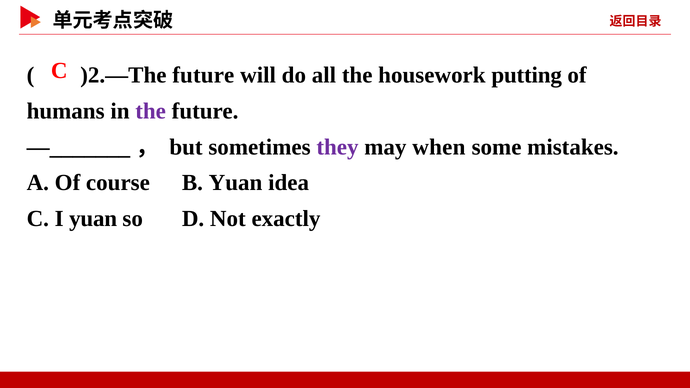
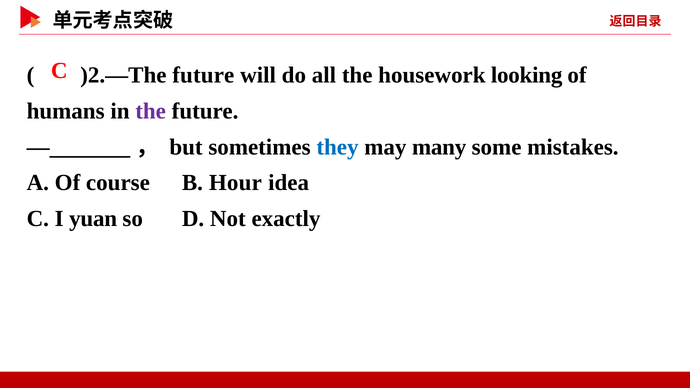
putting: putting -> looking
they colour: purple -> blue
when: when -> many
B Yuan: Yuan -> Hour
